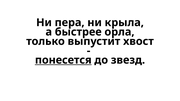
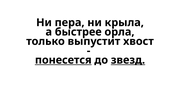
звезд underline: none -> present
